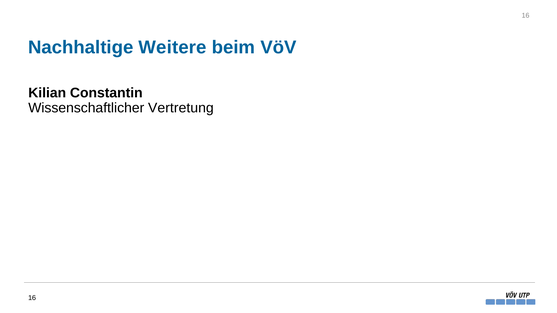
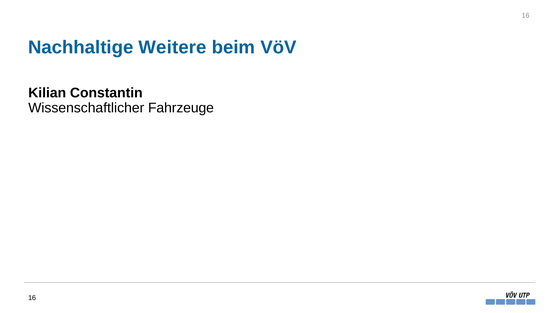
Vertretung: Vertretung -> Fahrzeuge
